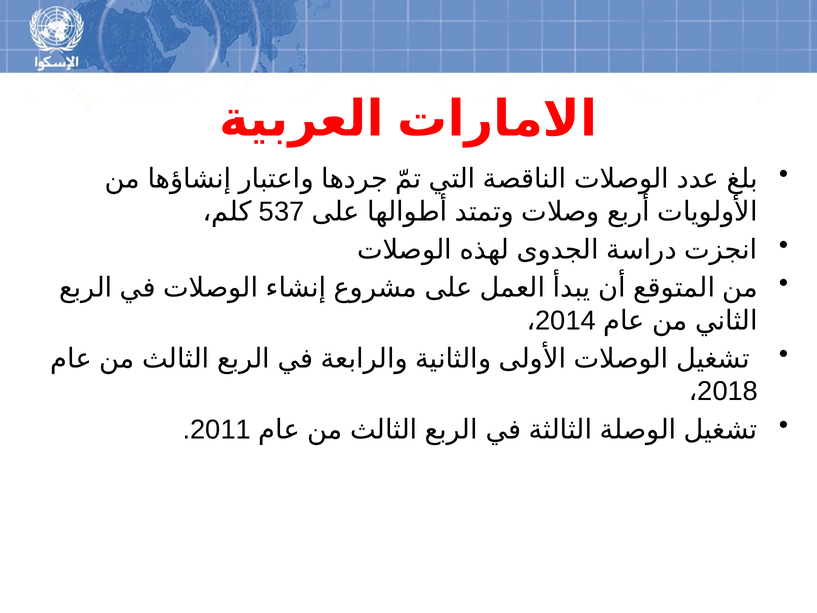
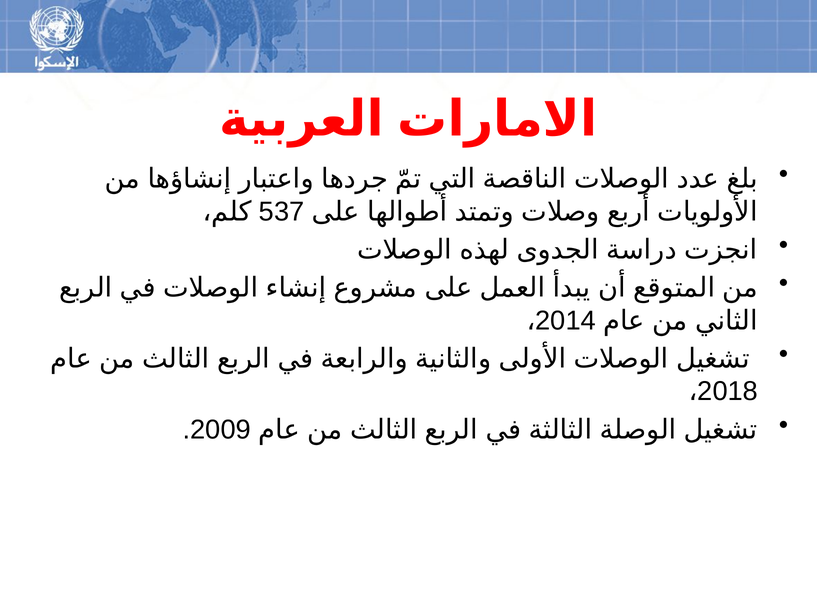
2011: 2011 -> 2009
